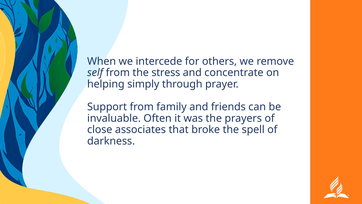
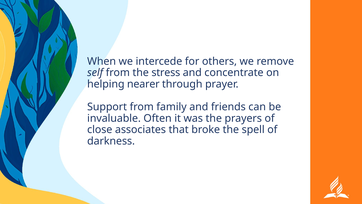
simply: simply -> nearer
